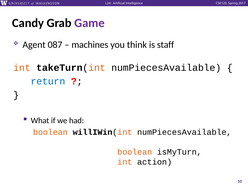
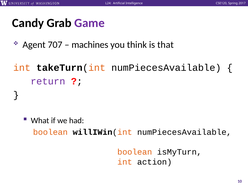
087: 087 -> 707
staff: staff -> that
return colour: blue -> purple
